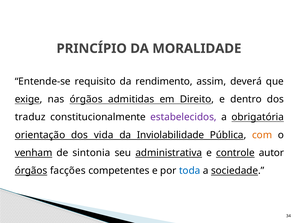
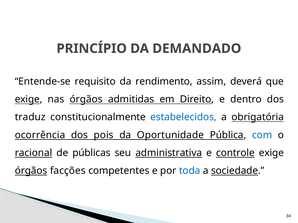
MORALIDADE: MORALIDADE -> DEMANDADO
estabelecidos colour: purple -> blue
orientação: orientação -> ocorrência
vida: vida -> pois
Inviolabilidade: Inviolabilidade -> Oportunidade
com colour: orange -> blue
venham: venham -> racional
sintonia: sintonia -> públicas
controle autor: autor -> exige
